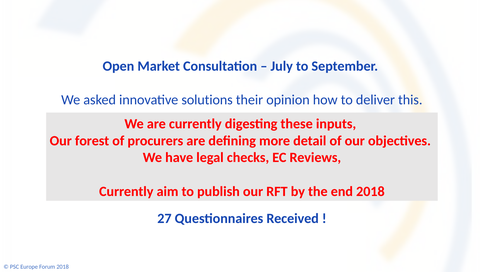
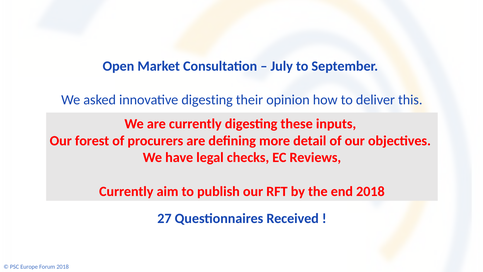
innovative solutions: solutions -> digesting
